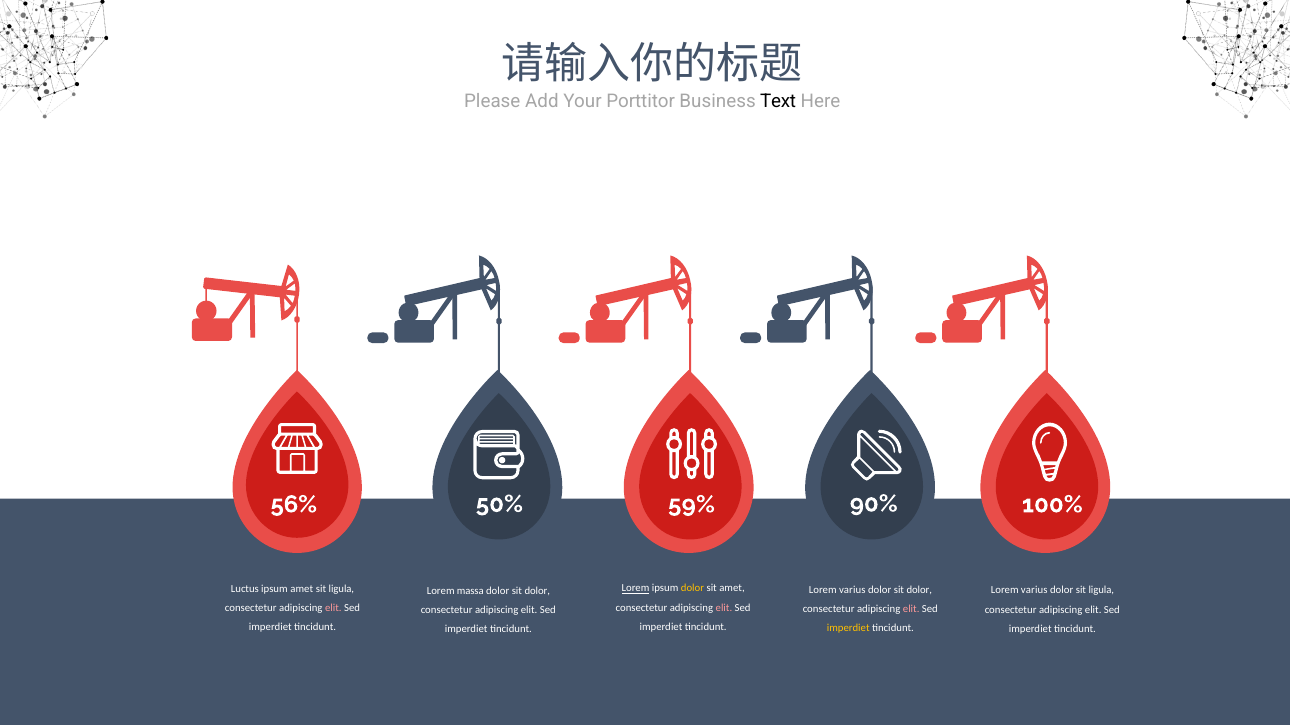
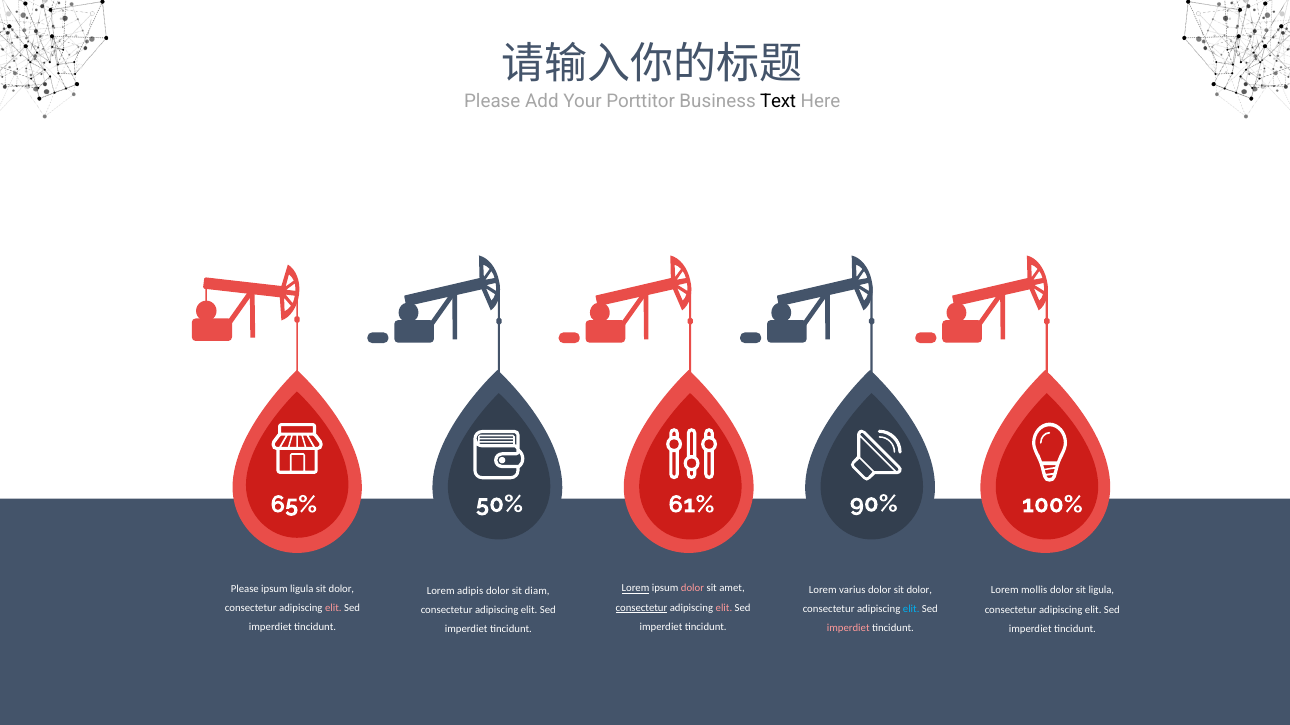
56%: 56% -> 65%
59%: 59% -> 61%
dolor at (692, 589) colour: yellow -> pink
Luctus at (245, 589): Luctus -> Please
ipsum amet: amet -> ligula
ligula at (341, 589): ligula -> dolor
varius at (1034, 591): varius -> mollis
massa: massa -> adipis
dolor at (537, 591): dolor -> diam
consectetur at (641, 608) underline: none -> present
elit at (911, 609) colour: pink -> light blue
imperdiet at (848, 629) colour: yellow -> pink
